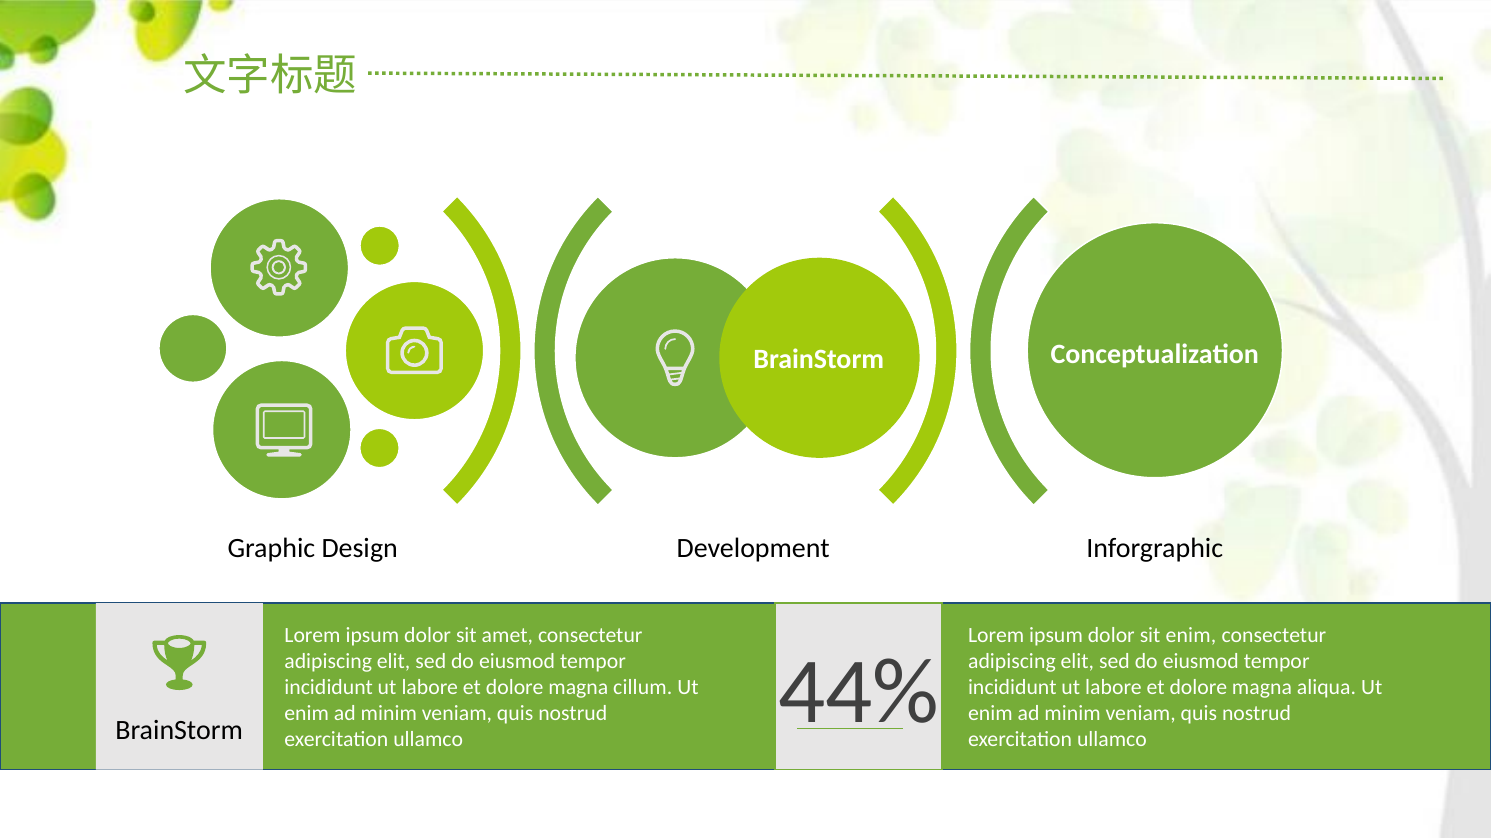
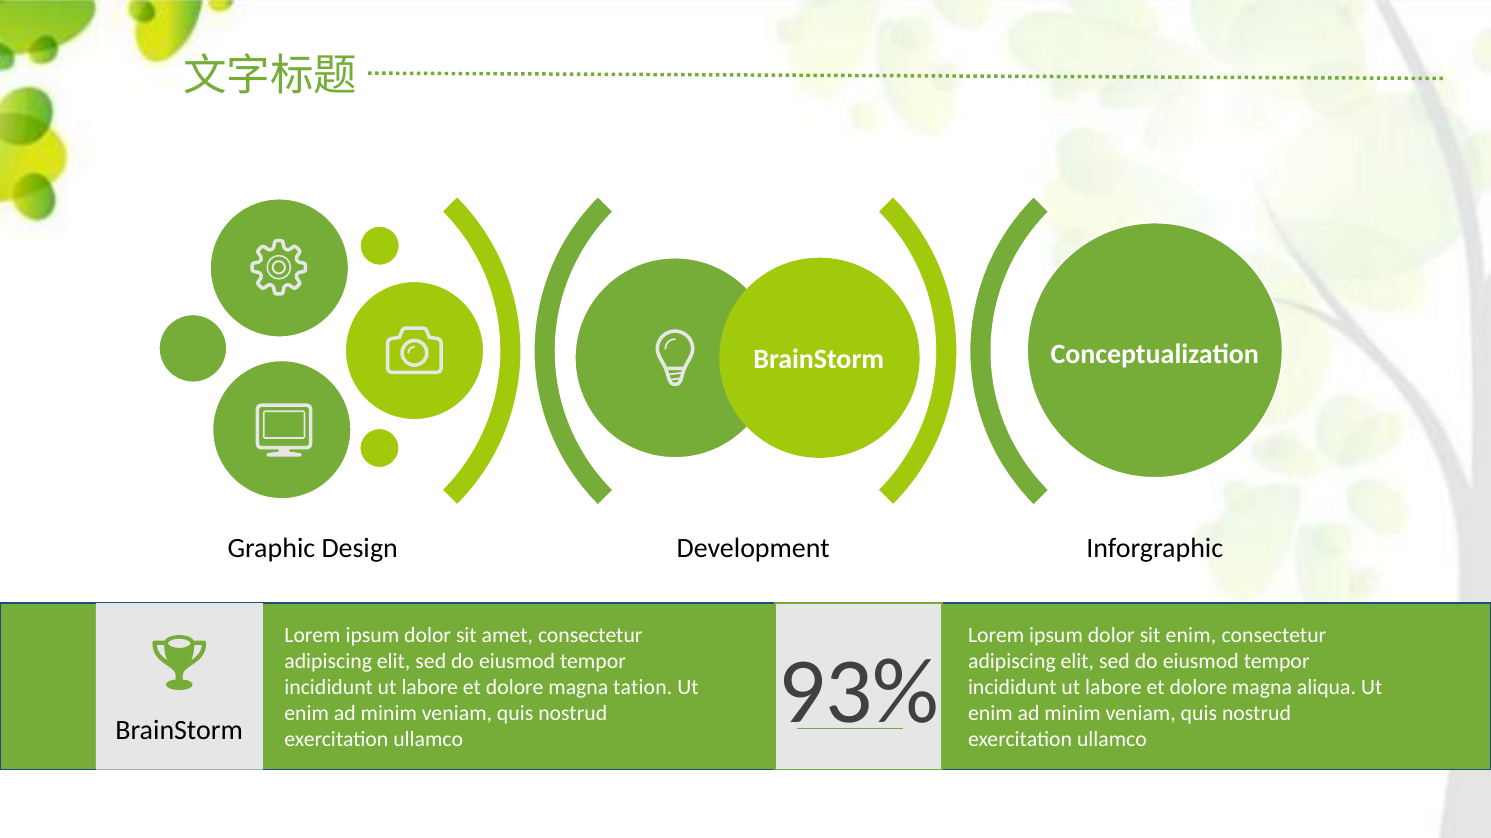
44%: 44% -> 93%
cillum: cillum -> tation
